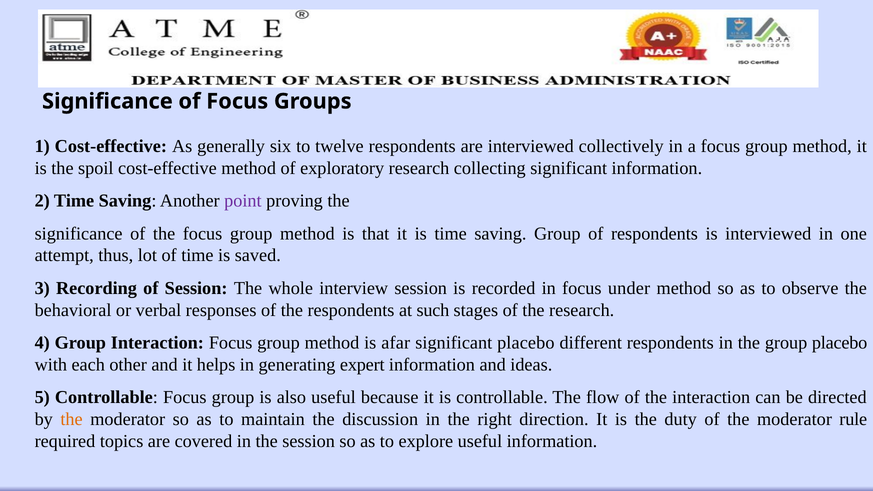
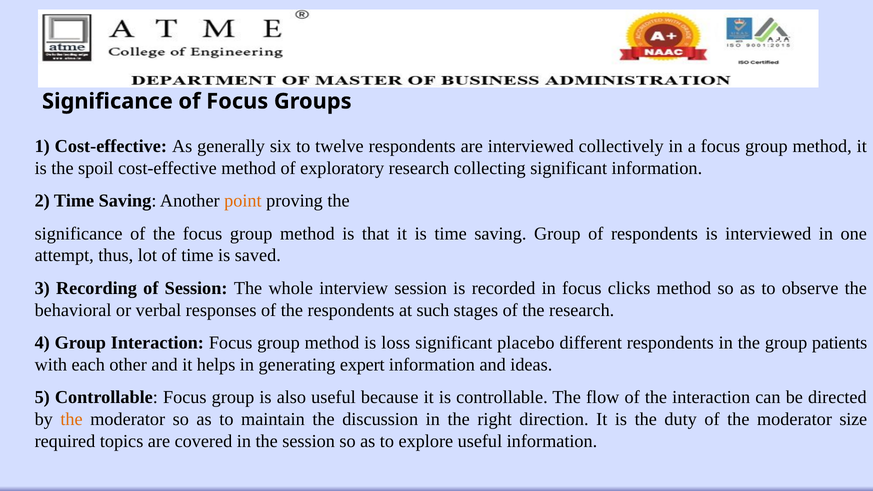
point colour: purple -> orange
under: under -> clicks
afar: afar -> loss
group placebo: placebo -> patients
rule: rule -> size
